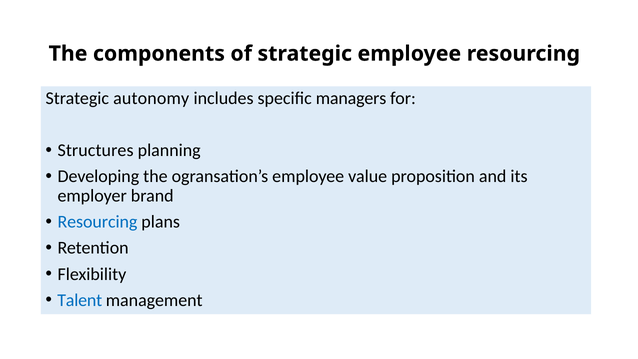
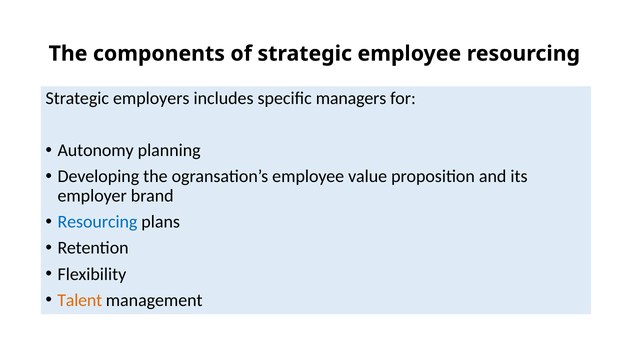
autonomy: autonomy -> employers
Structures: Structures -> Autonomy
Talent colour: blue -> orange
